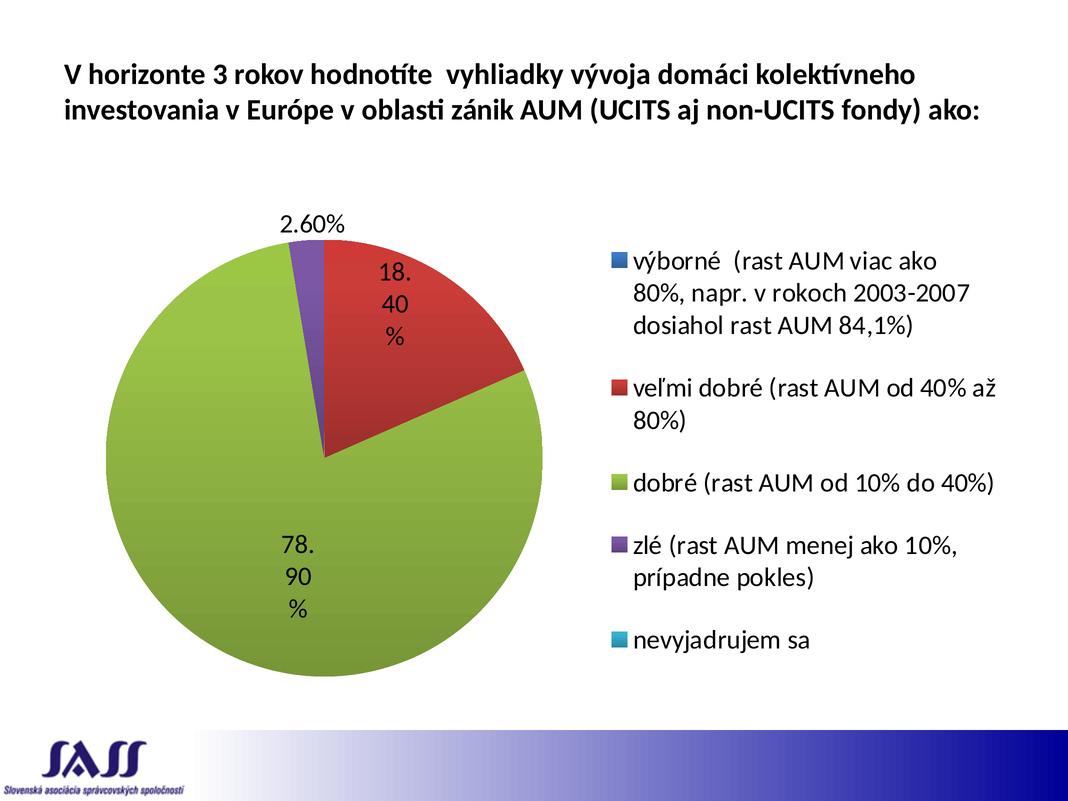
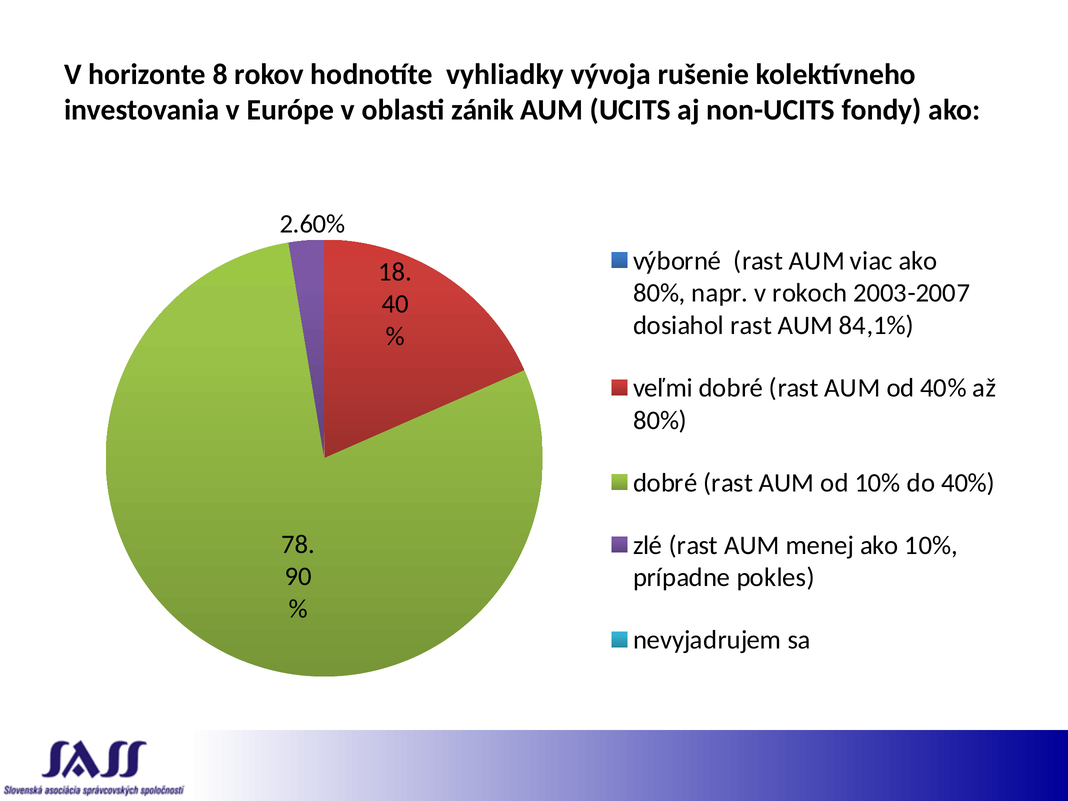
3: 3 -> 8
domáci: domáci -> rušenie
